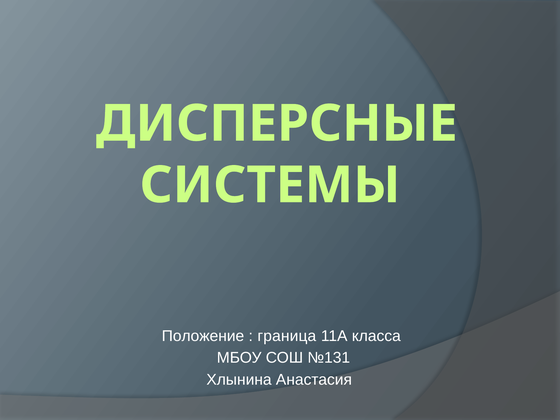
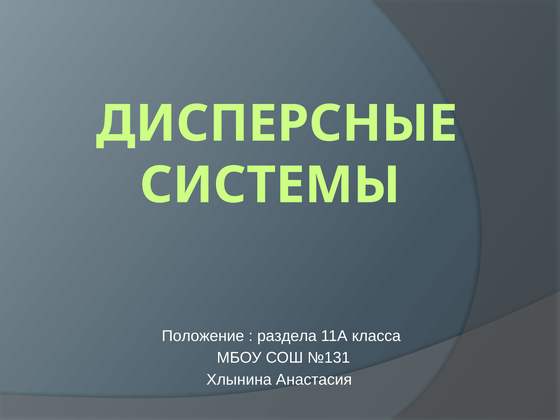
граница: граница -> раздела
